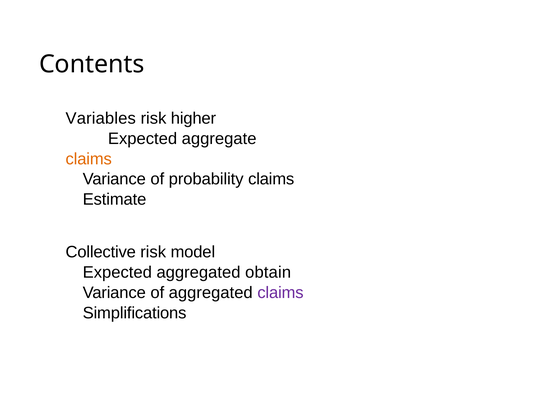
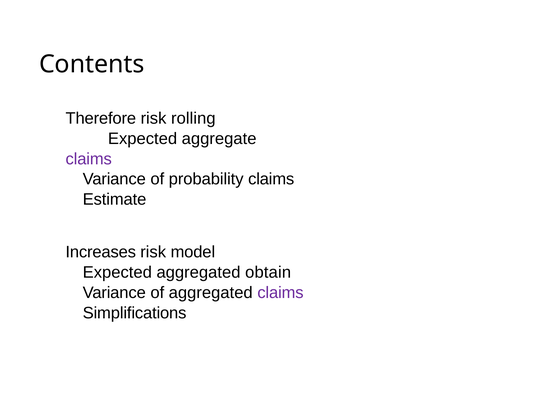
Variables: Variables -> Therefore
higher: higher -> rolling
claims at (89, 159) colour: orange -> purple
Collective: Collective -> Increases
